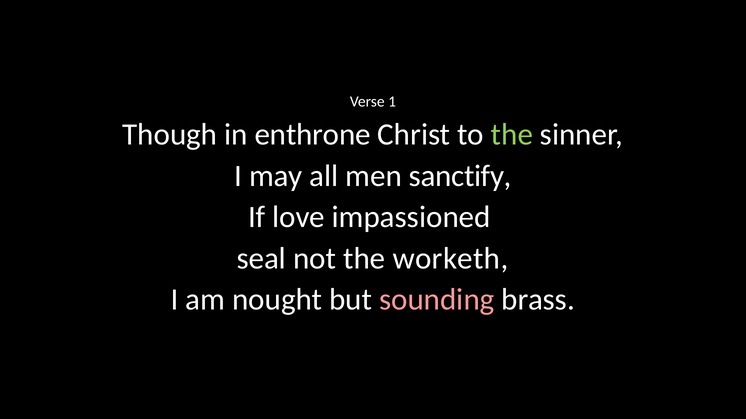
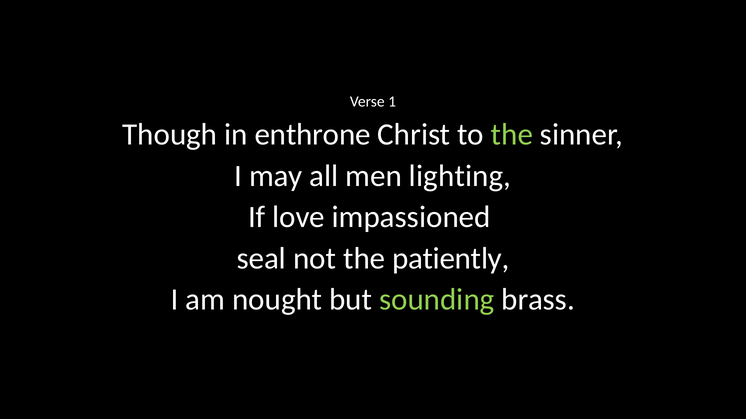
sanctify: sanctify -> lighting
worketh: worketh -> patiently
sounding colour: pink -> light green
